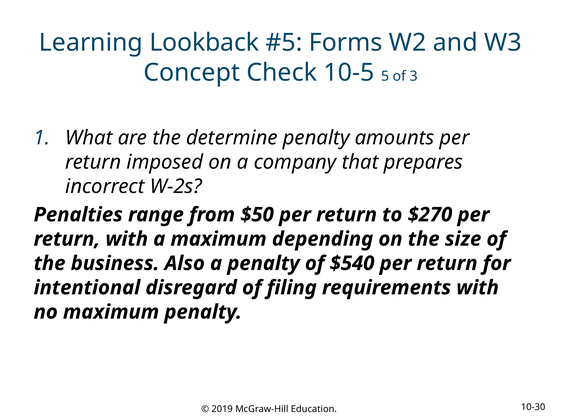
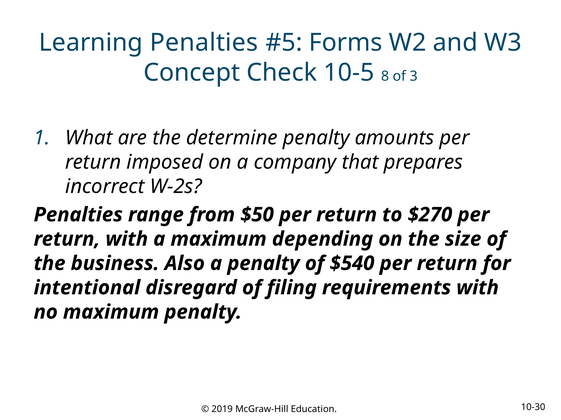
Learning Lookback: Lookback -> Penalties
5: 5 -> 8
